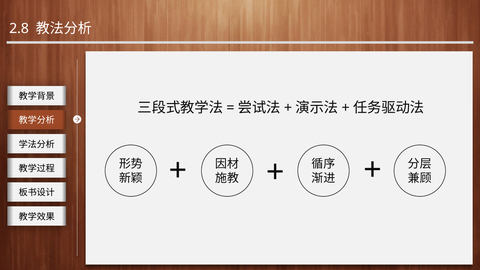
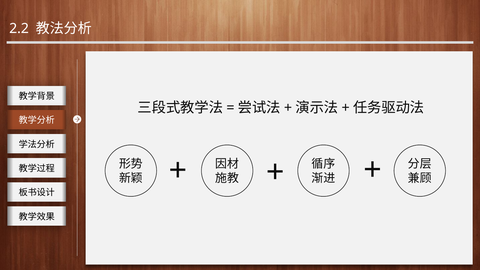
2.8: 2.8 -> 2.2
